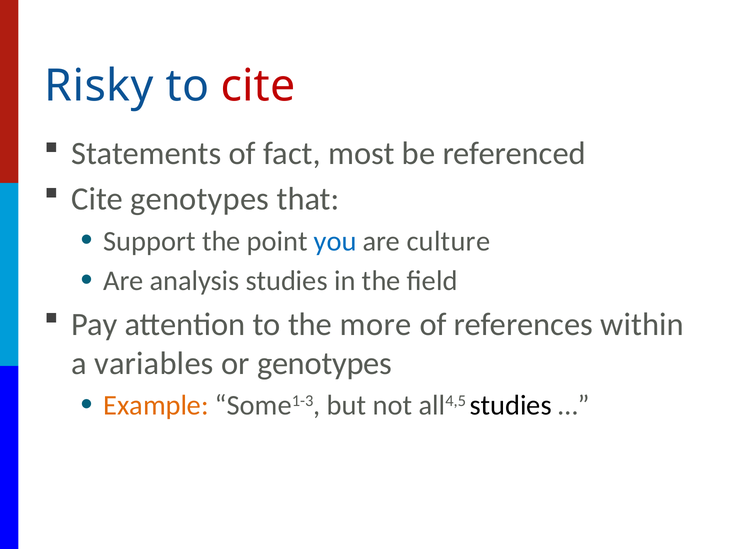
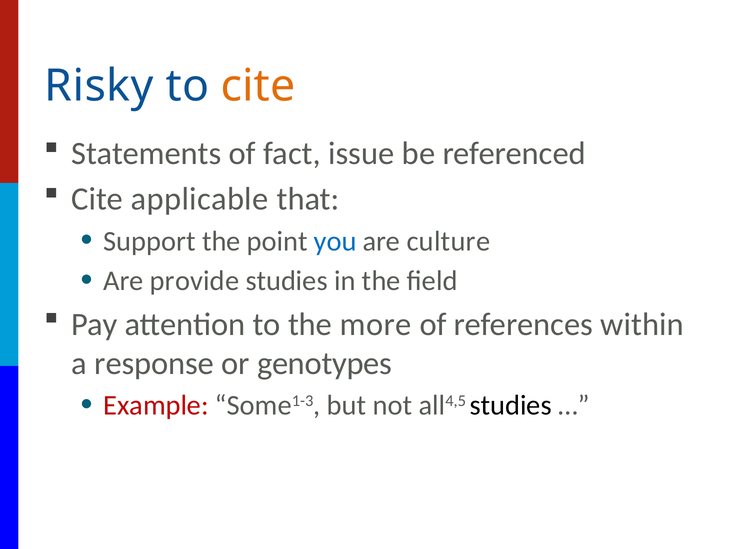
cite at (258, 86) colour: red -> orange
most: most -> issue
Cite genotypes: genotypes -> applicable
analysis: analysis -> provide
variables: variables -> response
Example colour: orange -> red
